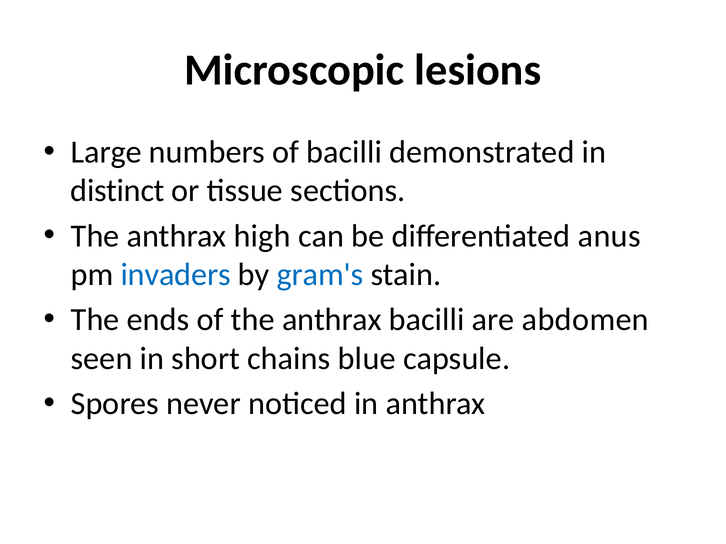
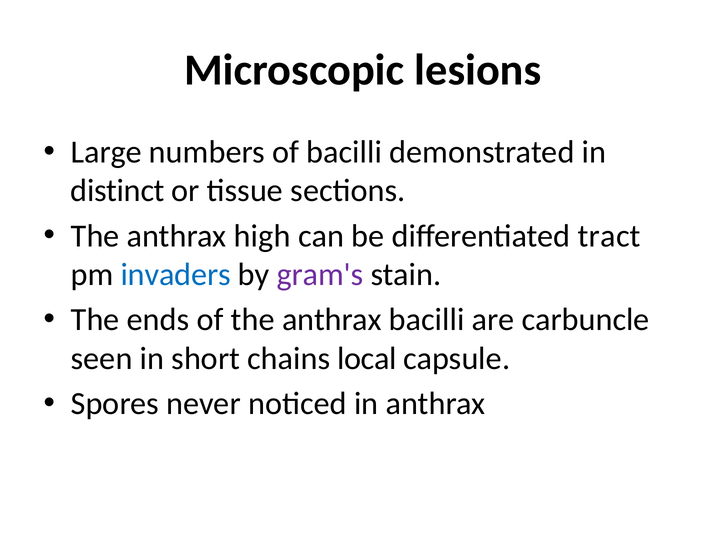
anus: anus -> tract
gram's colour: blue -> purple
abdomen: abdomen -> carbuncle
blue: blue -> local
